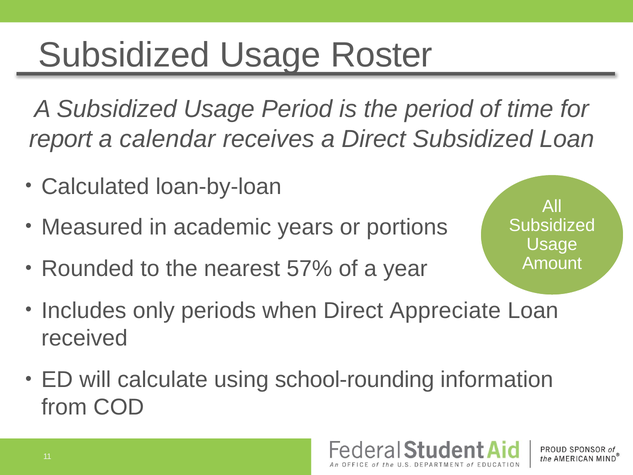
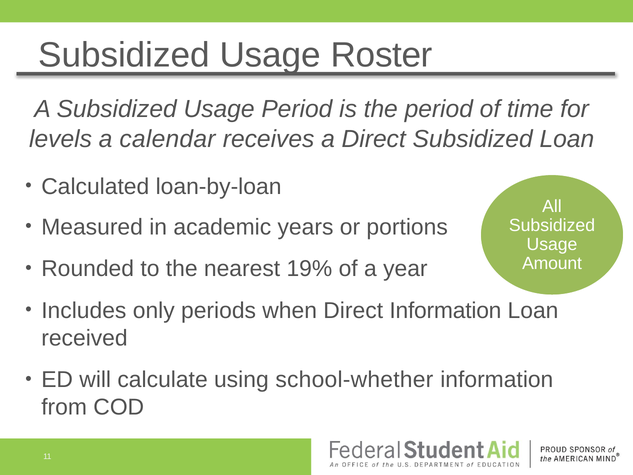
report: report -> levels
57%: 57% -> 19%
Direct Appreciate: Appreciate -> Information
school-rounding: school-rounding -> school-whether
